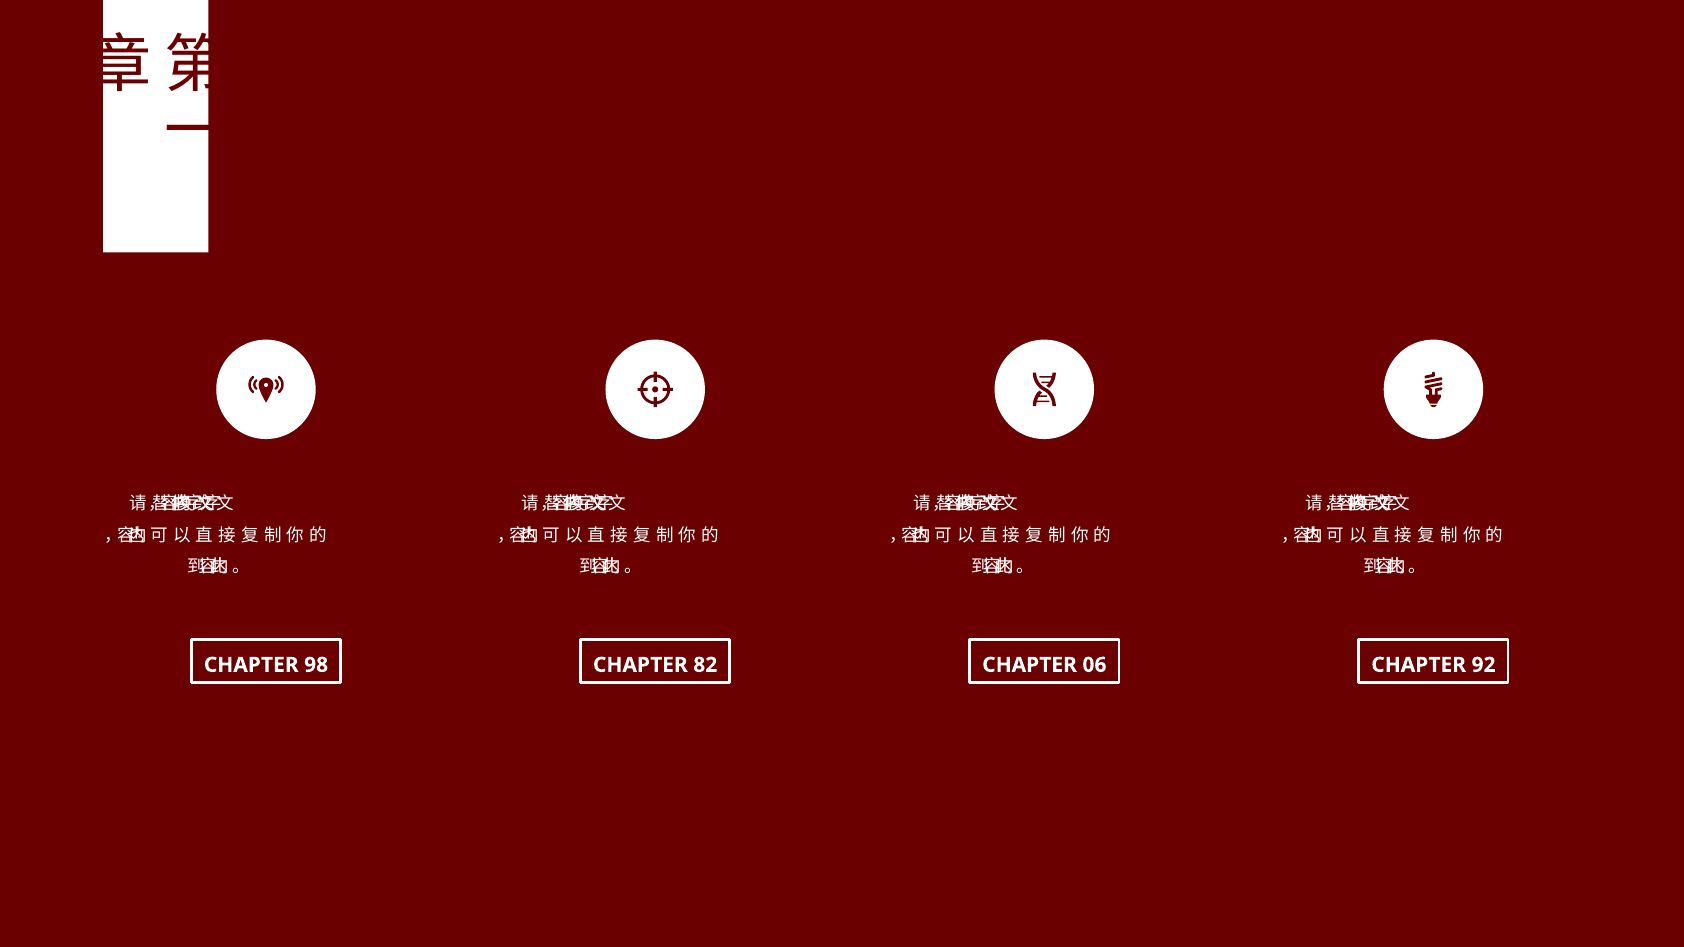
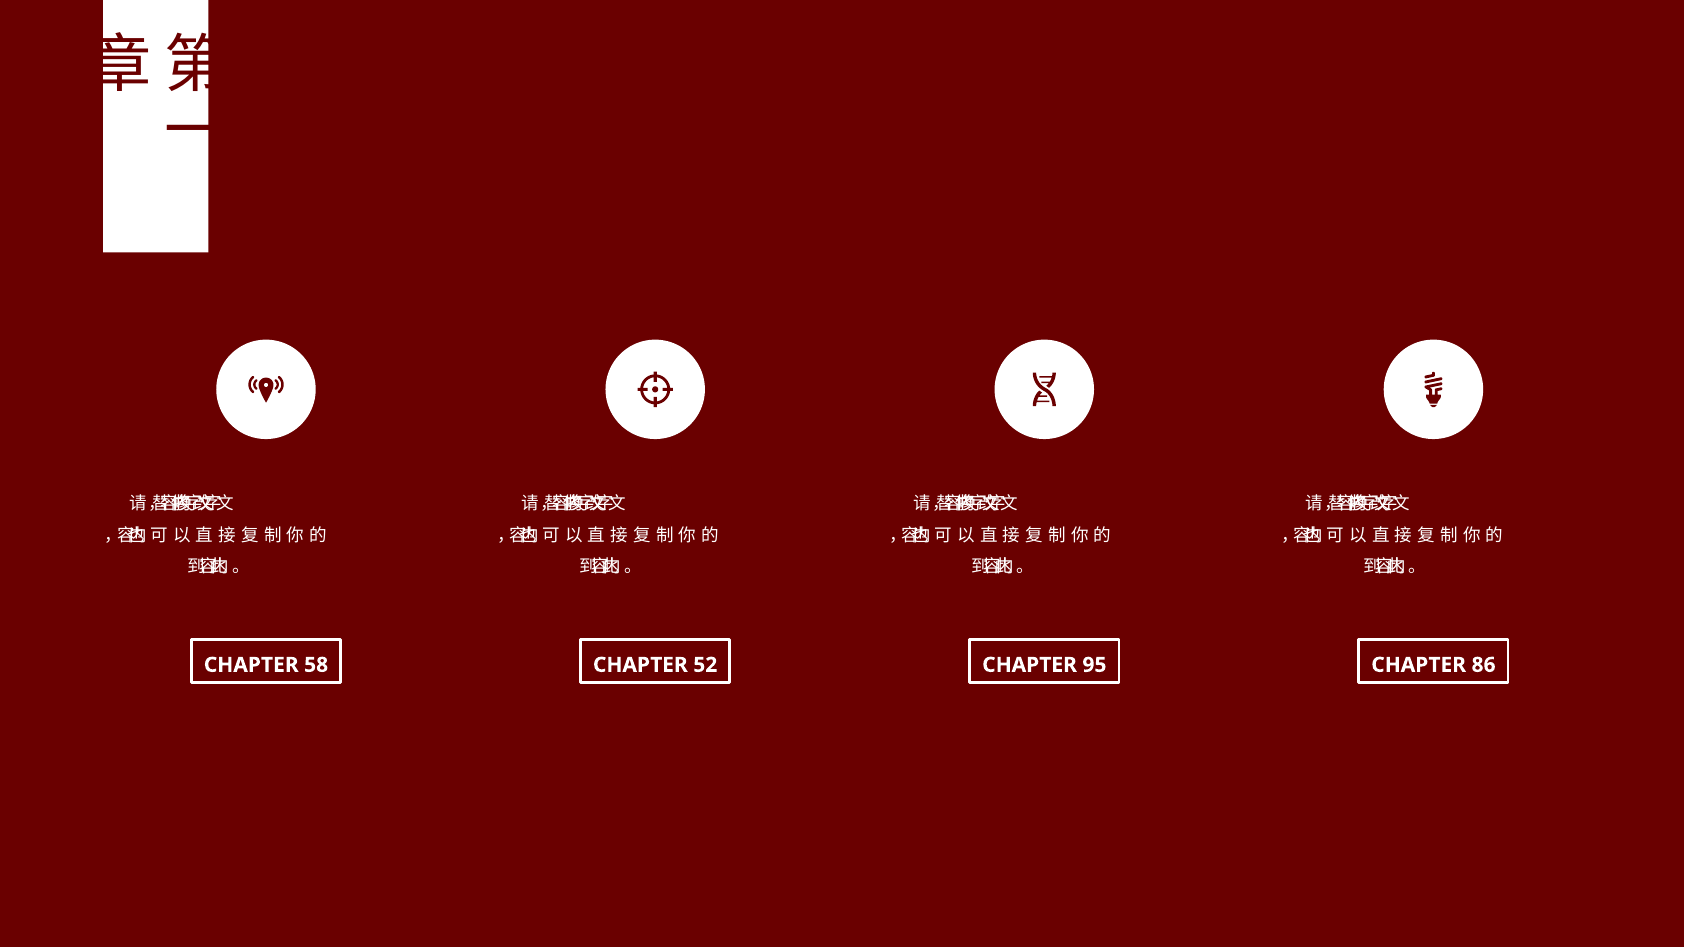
98: 98 -> 58
82: 82 -> 52
06: 06 -> 95
92: 92 -> 86
